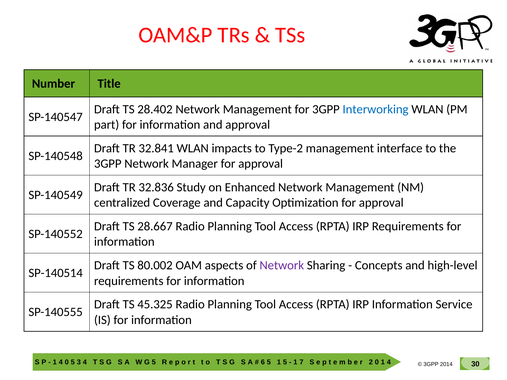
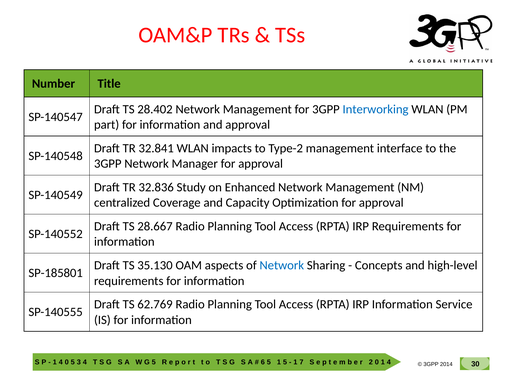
80.002: 80.002 -> 35.130
Network at (282, 266) colour: purple -> blue
SP-140514: SP-140514 -> SP-185801
45.325: 45.325 -> 62.769
